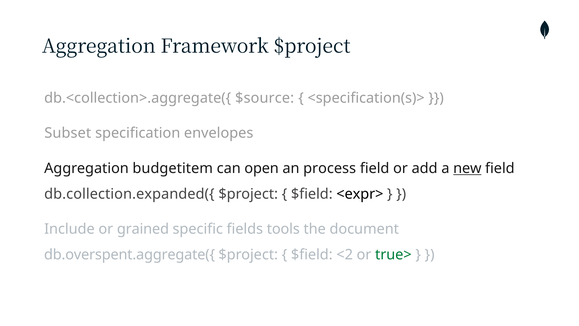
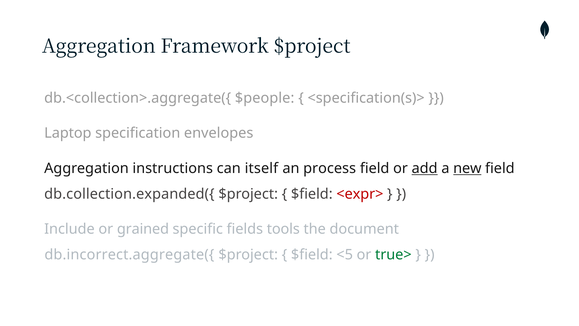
$source: $source -> $people
Subset: Subset -> Laptop
budgetitem: budgetitem -> instructions
open: open -> itself
add underline: none -> present
<expr> colour: black -> red
db.overspent.aggregate({: db.overspent.aggregate({ -> db.incorrect.aggregate({
<2: <2 -> <5
